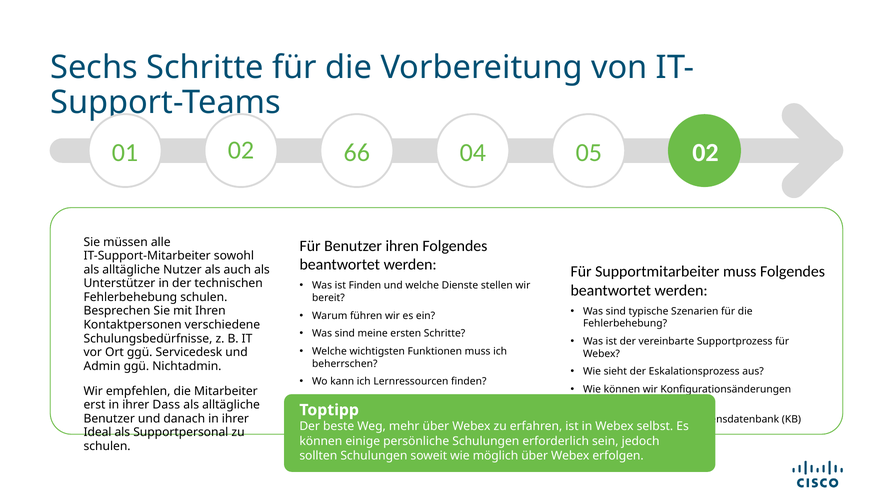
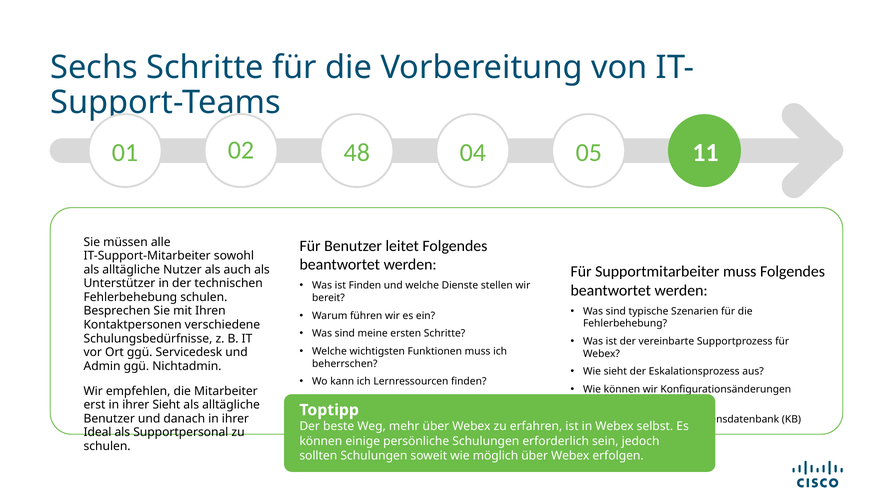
66: 66 -> 48
05 02: 02 -> 11
Benutzer ihren: ihren -> leitet
ihrer Dass: Dass -> Sieht
